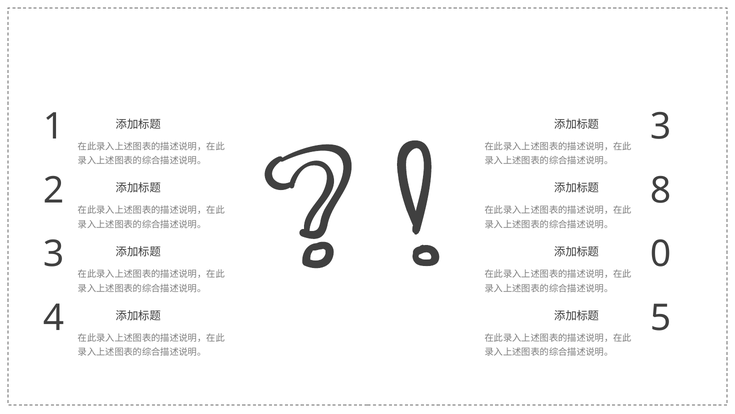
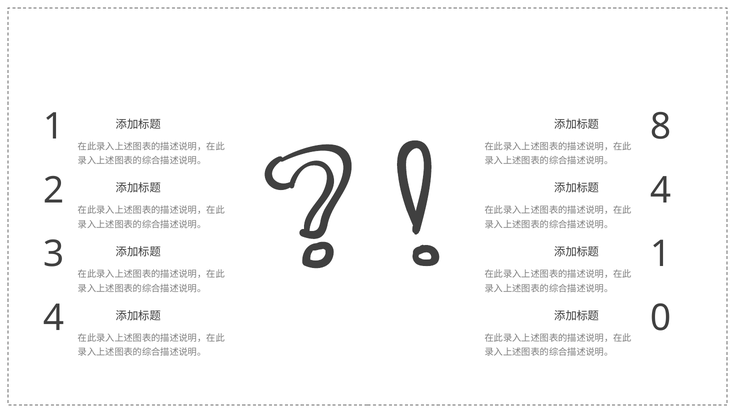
3 at (661, 126): 3 -> 8
8 at (661, 190): 8 -> 4
0 at (661, 254): 0 -> 1
5: 5 -> 0
